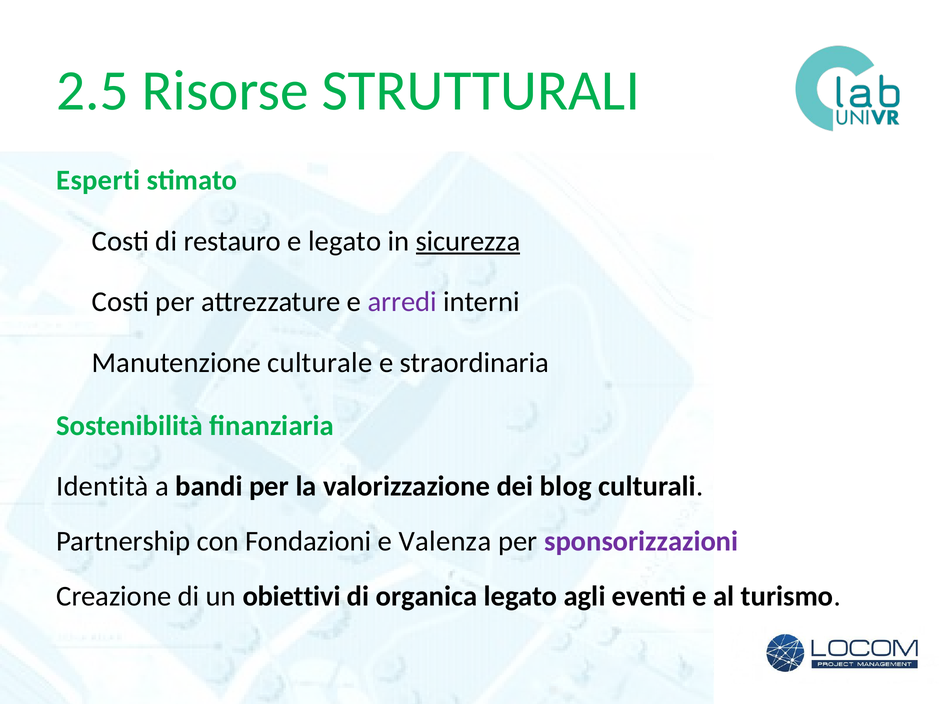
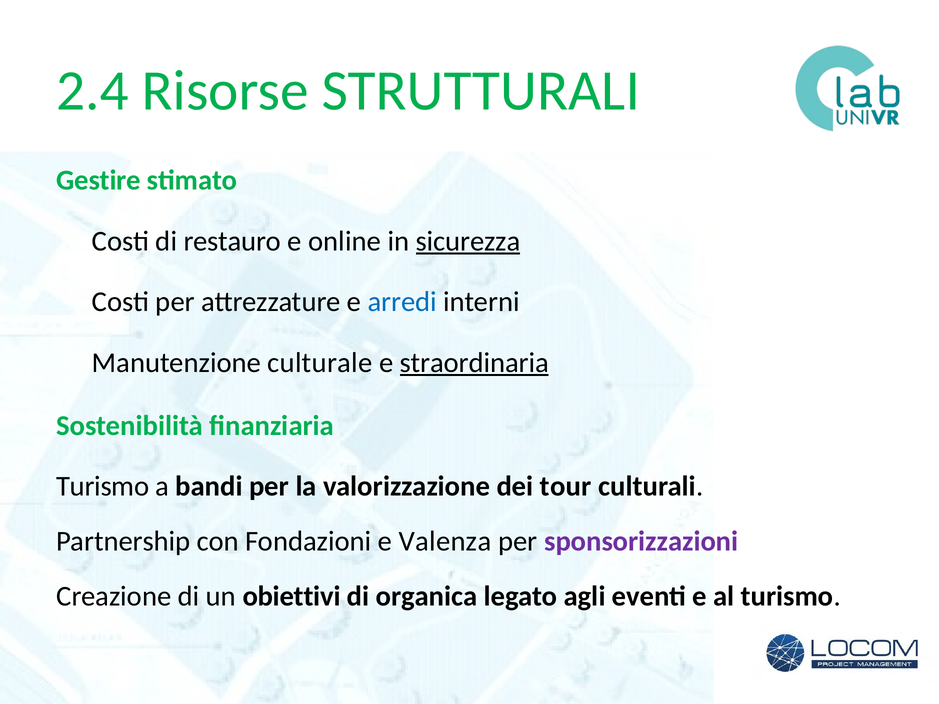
2.5: 2.5 -> 2.4
Esperti: Esperti -> Gestire
e legato: legato -> online
arredi colour: purple -> blue
straordinaria underline: none -> present
Identità at (102, 487): Identità -> Turismo
blog: blog -> tour
